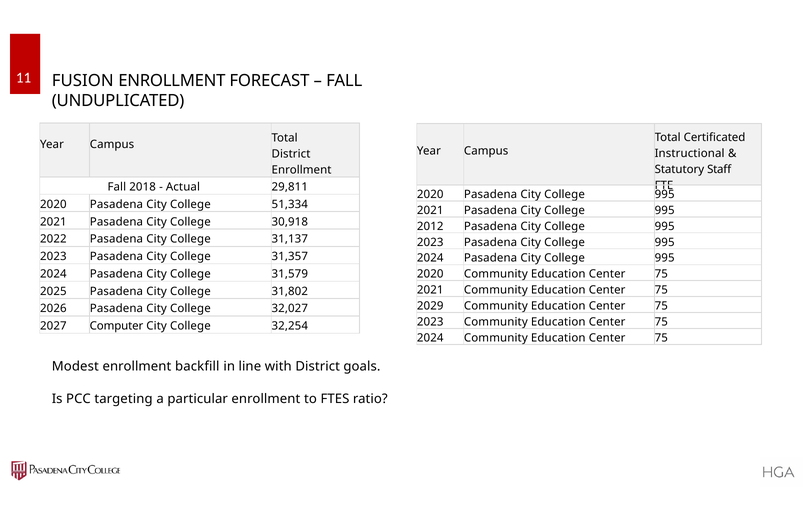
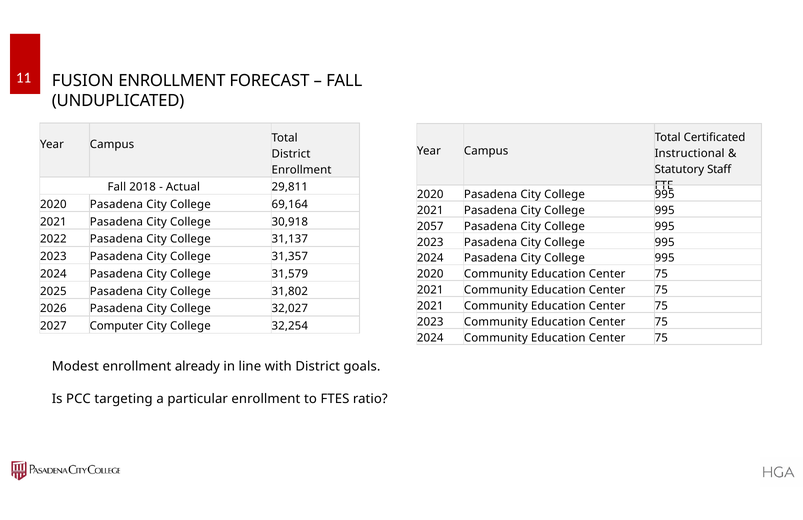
51,334: 51,334 -> 69,164
2012: 2012 -> 2057
2029 at (430, 306): 2029 -> 2021
backfill: backfill -> already
